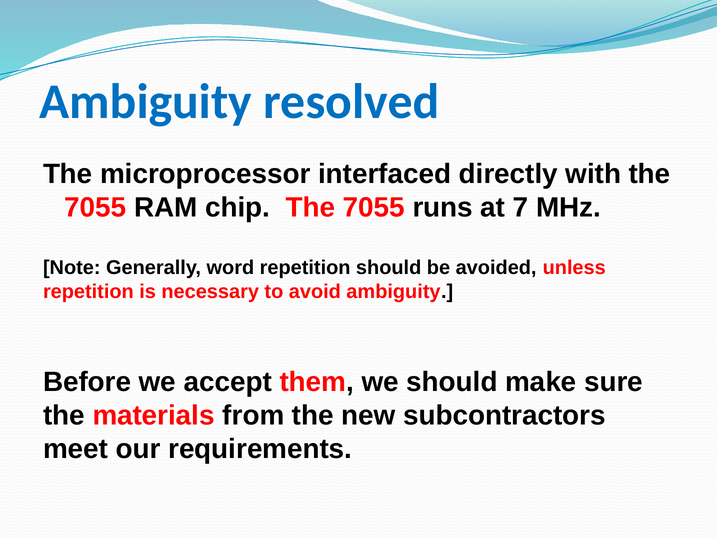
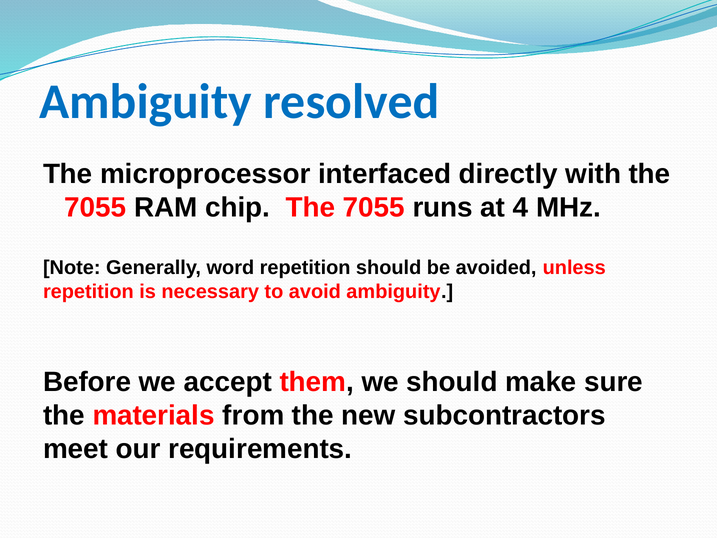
7: 7 -> 4
